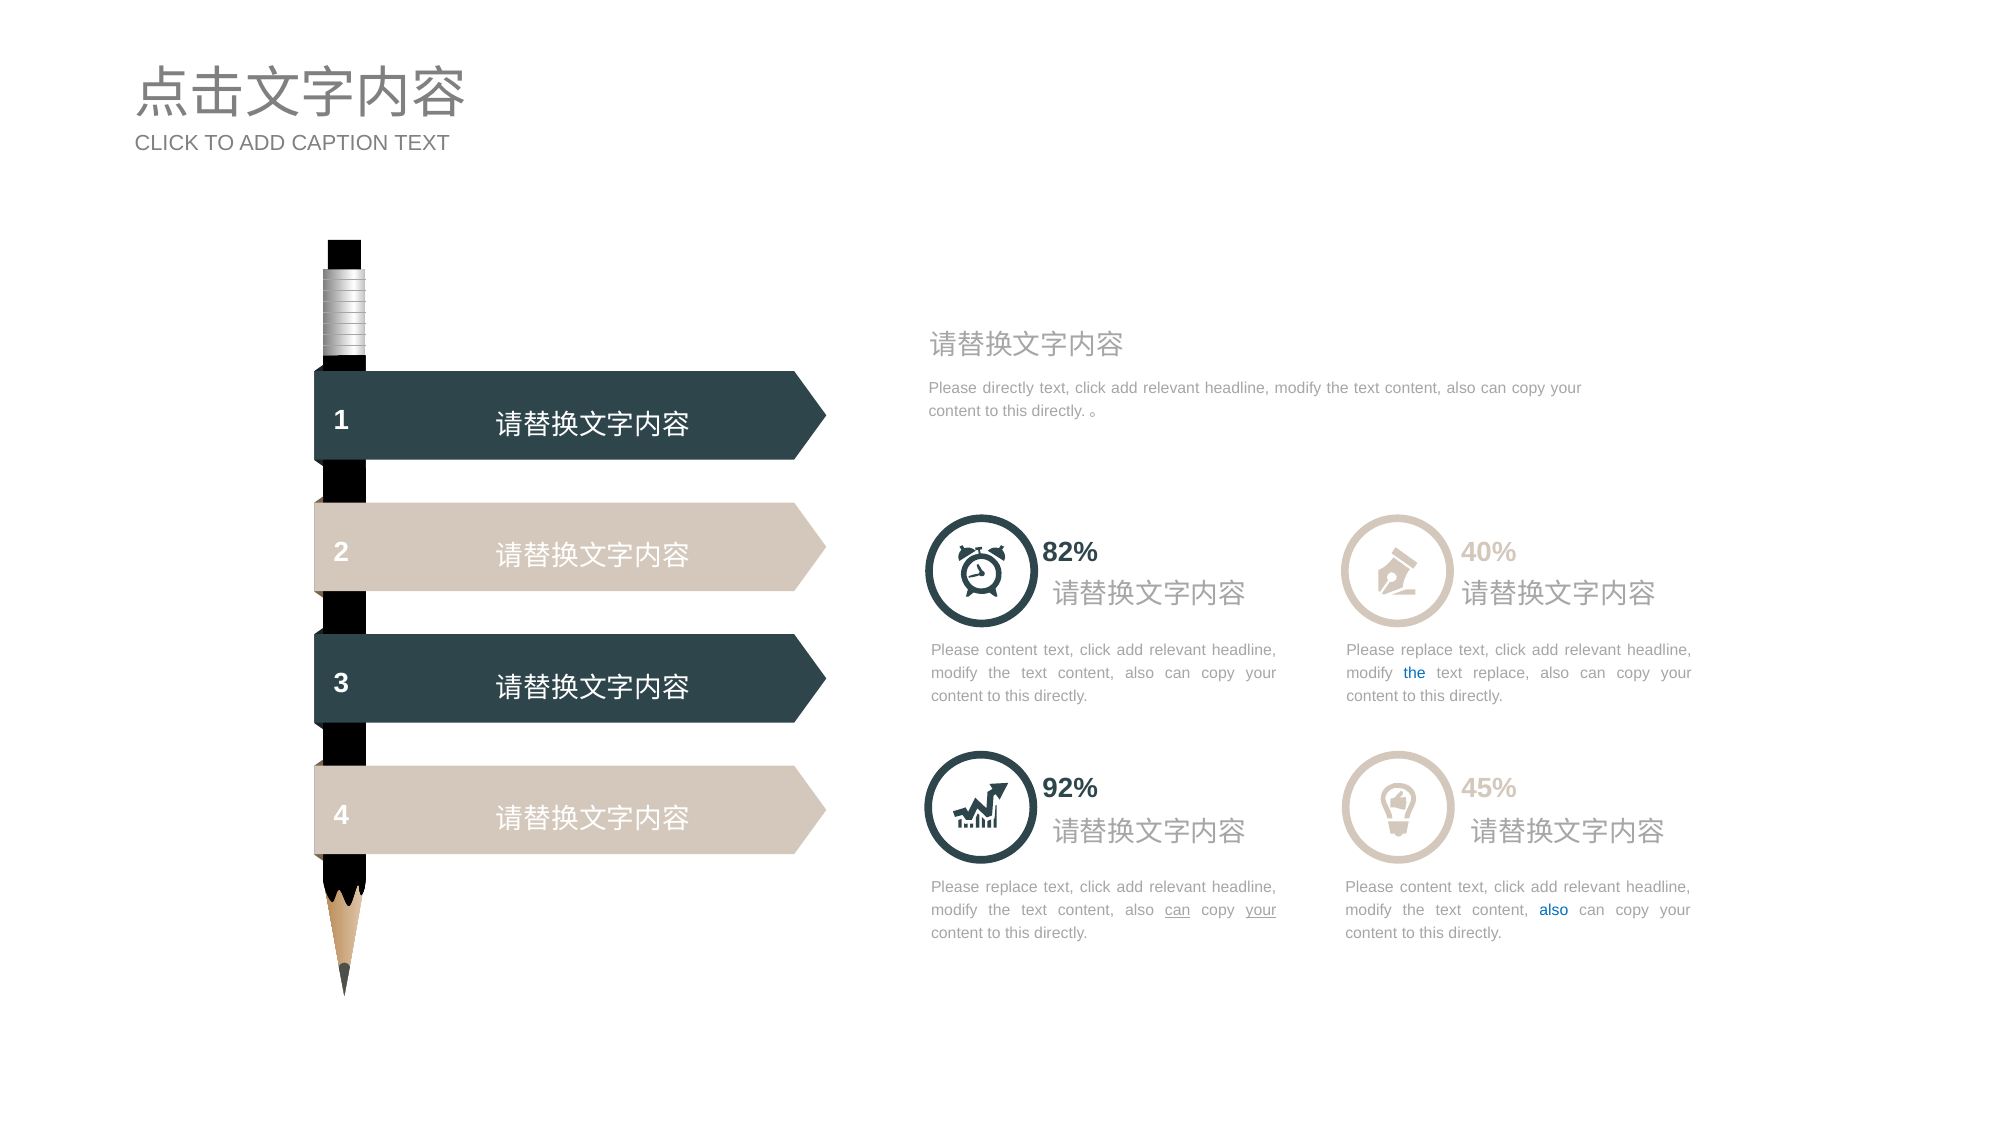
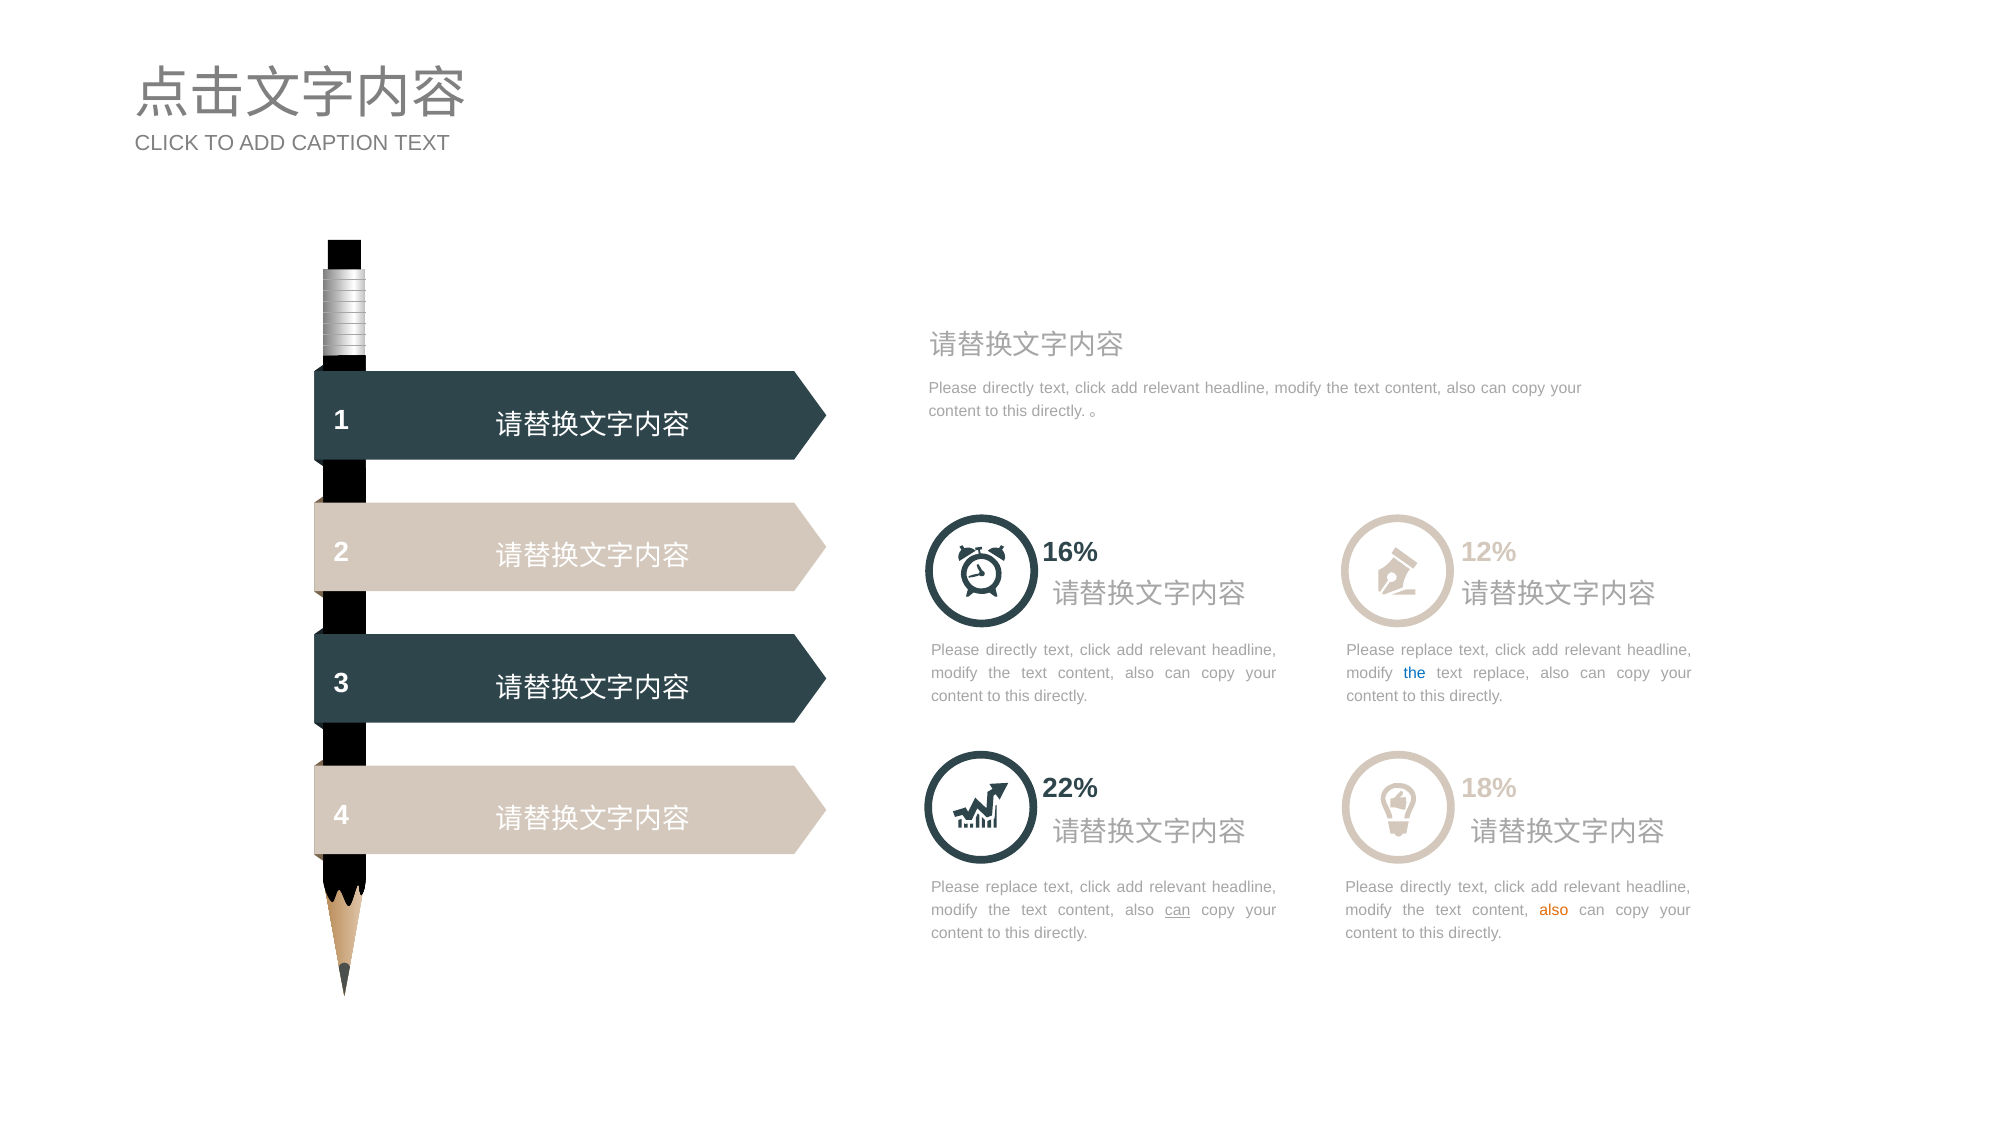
82%: 82% -> 16%
40%: 40% -> 12%
content at (1012, 650): content -> directly
92%: 92% -> 22%
45%: 45% -> 18%
content at (1426, 888): content -> directly
your at (1261, 911) underline: present -> none
also at (1554, 911) colour: blue -> orange
